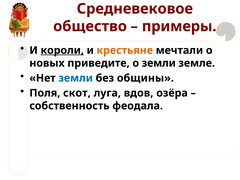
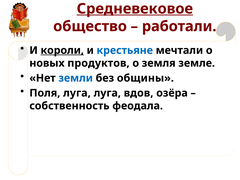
Средневековое underline: none -> present
примеры: примеры -> работали
крестьяне colour: orange -> blue
приведите: приведите -> продуктов
о земли: земли -> земля
Поля скот: скот -> луга
